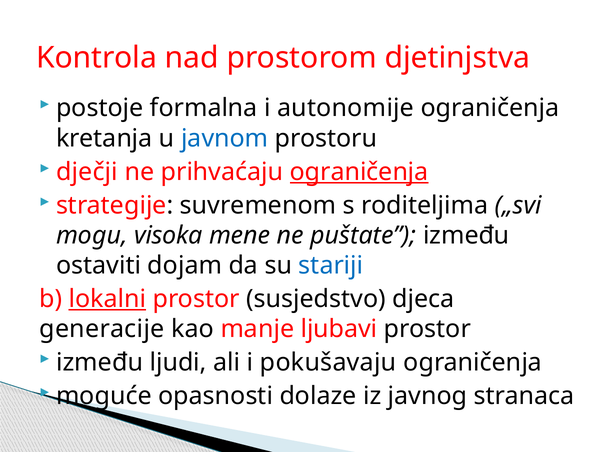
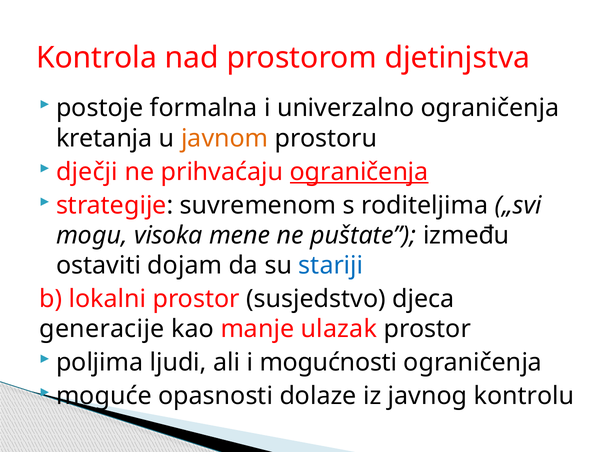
autonomije: autonomije -> univerzalno
javnom colour: blue -> orange
lokalni underline: present -> none
ljubavi: ljubavi -> ulazak
između at (100, 362): između -> poljima
pokušavaju: pokušavaju -> mogućnosti
stranaca: stranaca -> kontrolu
